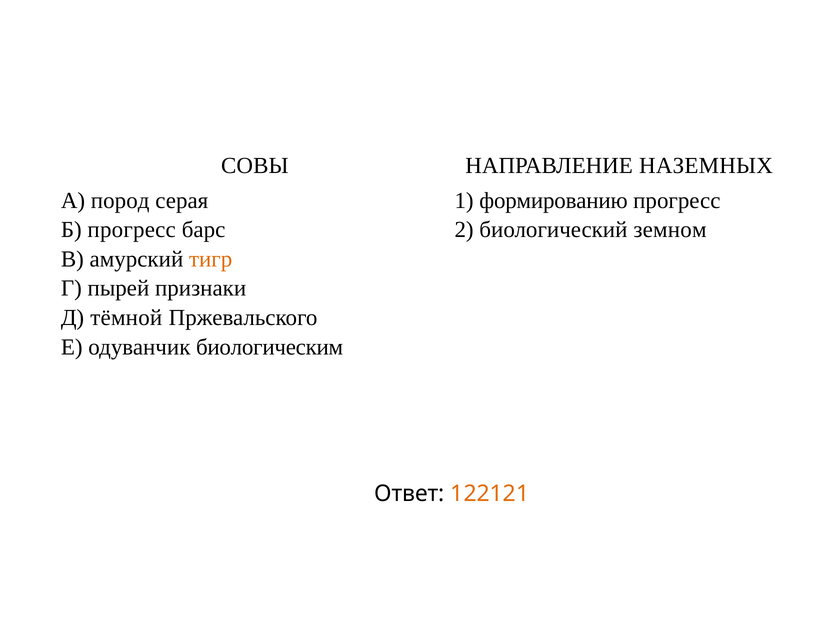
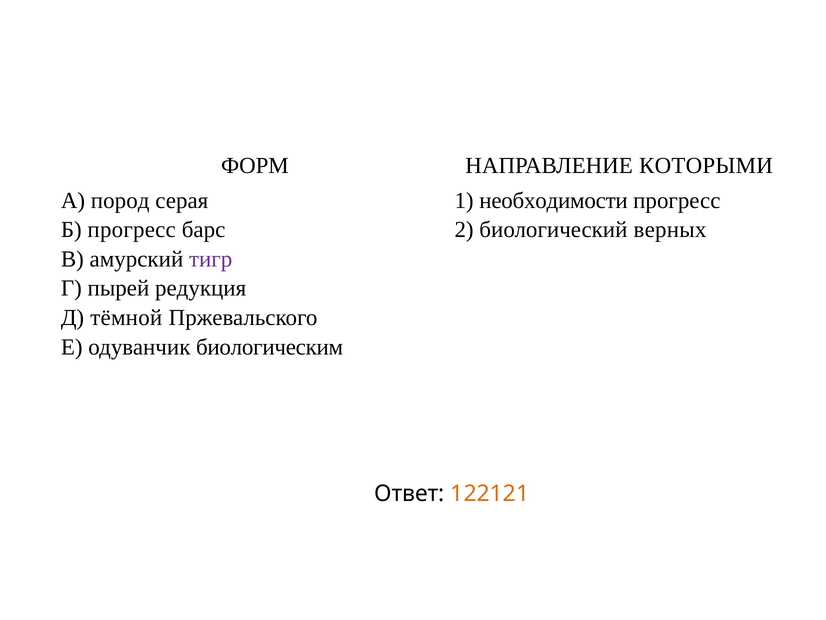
СОВЫ: СОВЫ -> ФОРМ
НАЗЕМНЫХ: НАЗЕМНЫХ -> КОТОРЫМИ
формированию: формированию -> необходимости
земном: земном -> верных
тигр colour: orange -> purple
признаки: признаки -> редукция
